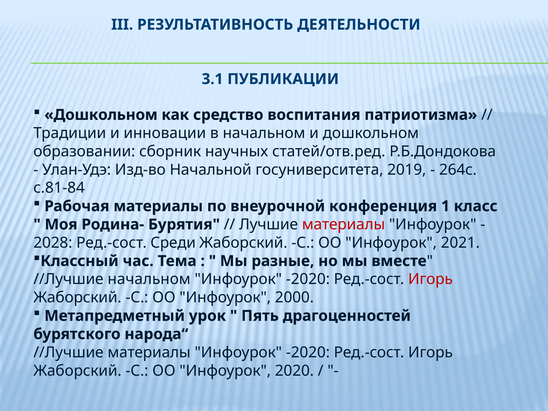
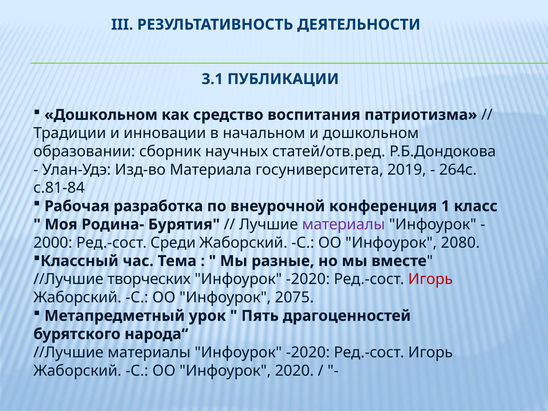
Начальной: Начальной -> Материала
Рабочая материалы: материалы -> разработка
материалы at (344, 224) colour: red -> purple
2028: 2028 -> 2000
2021: 2021 -> 2080
//Лучшие начальном: начальном -> творческих
2000: 2000 -> 2075
